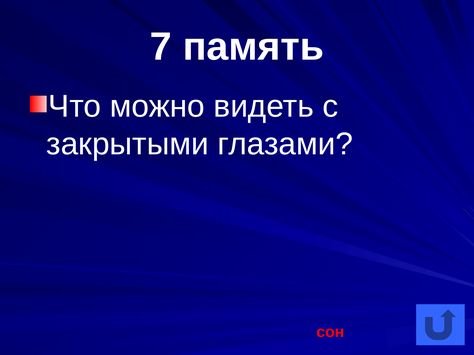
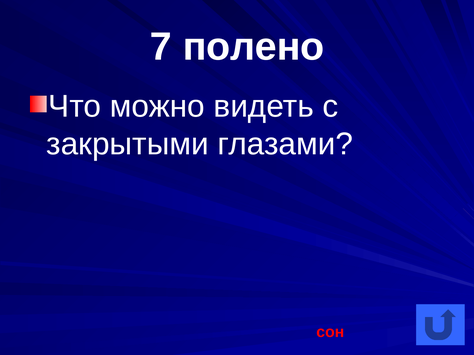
память: память -> полено
